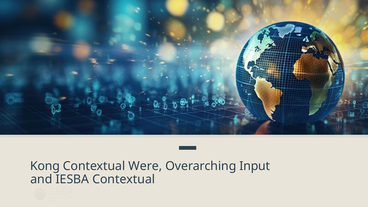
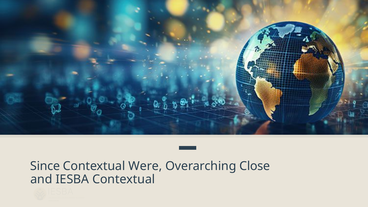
Kong: Kong -> Since
Input: Input -> Close
